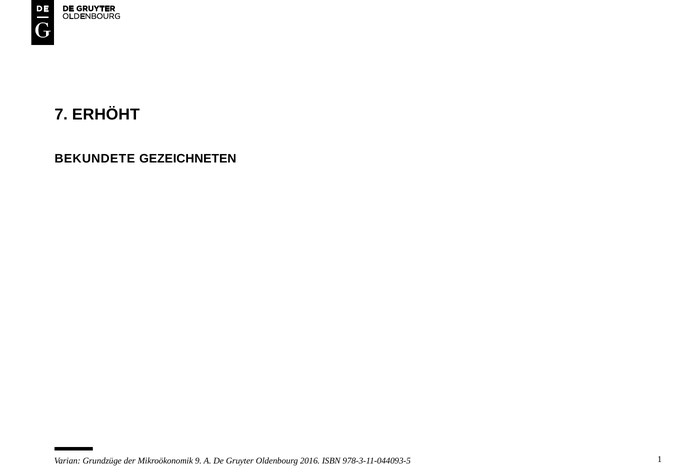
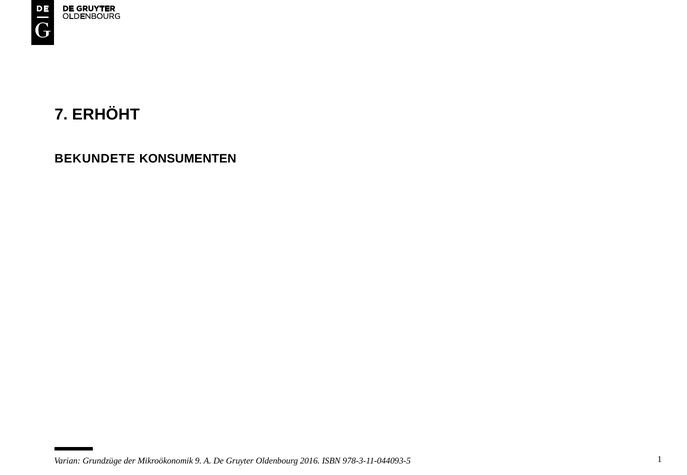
GEZEICHNETEN: GEZEICHNETEN -> KONSUMENTEN
